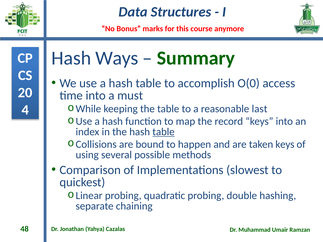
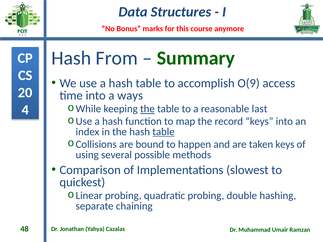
Ways: Ways -> From
O(0: O(0 -> O(9
must: must -> ways
the at (147, 109) underline: none -> present
